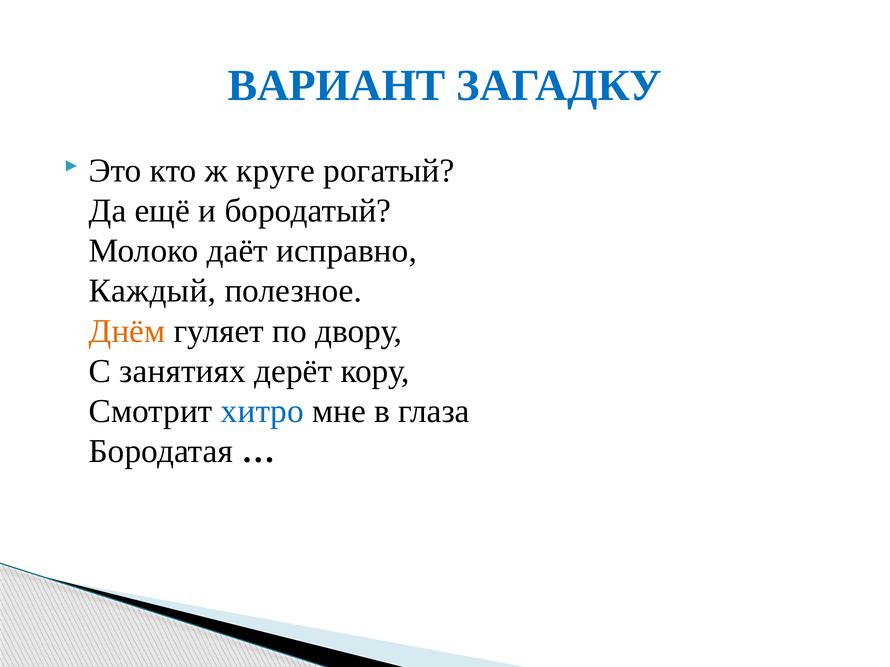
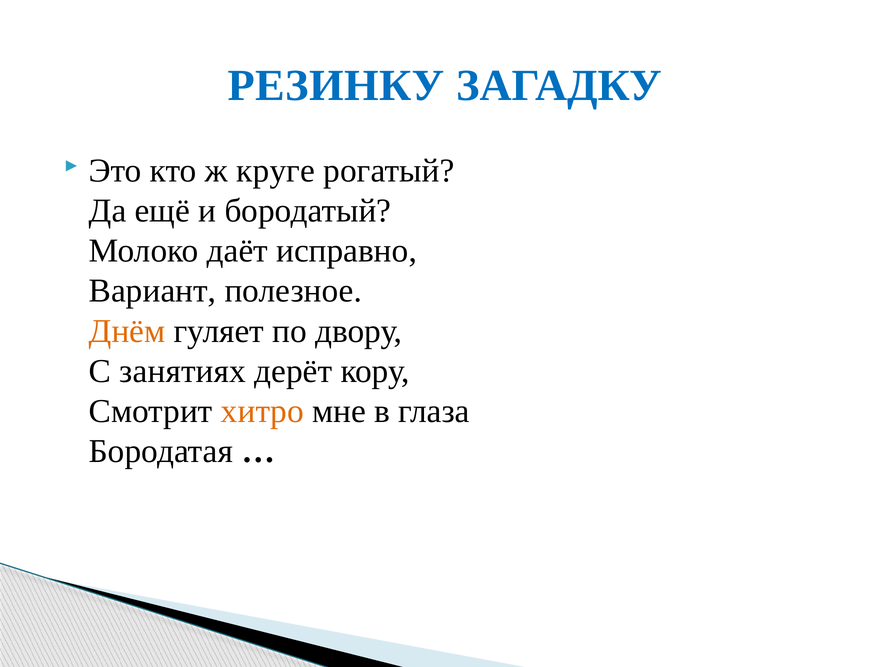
ВАРИАНТ: ВАРИАНТ -> РЕЗИНКУ
Каждый: Каждый -> Вариант
хитро colour: blue -> orange
